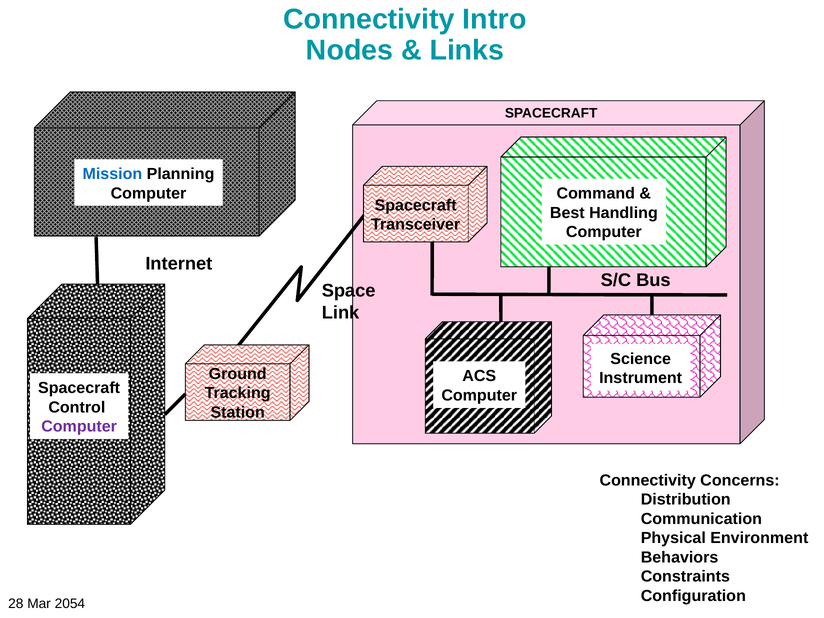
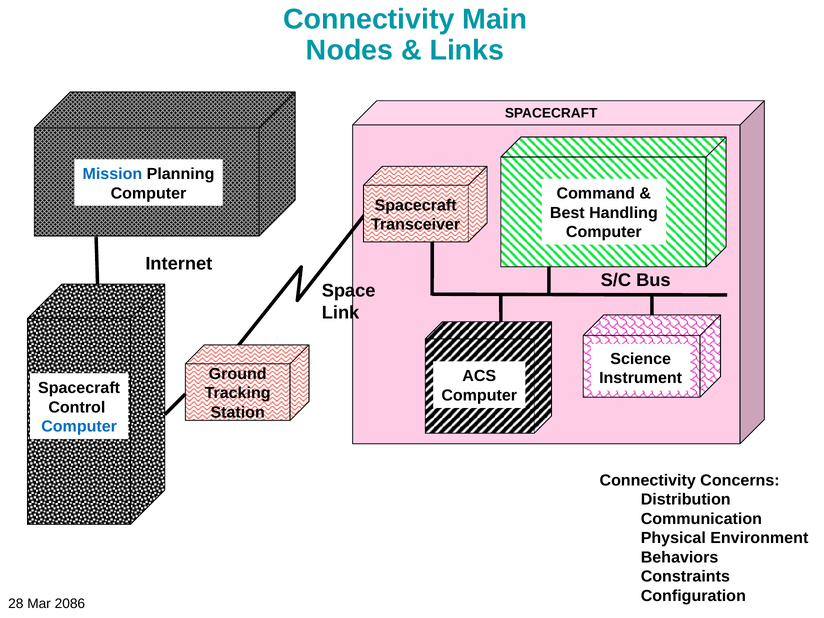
Intro: Intro -> Main
Computer at (79, 427) colour: purple -> blue
2054: 2054 -> 2086
